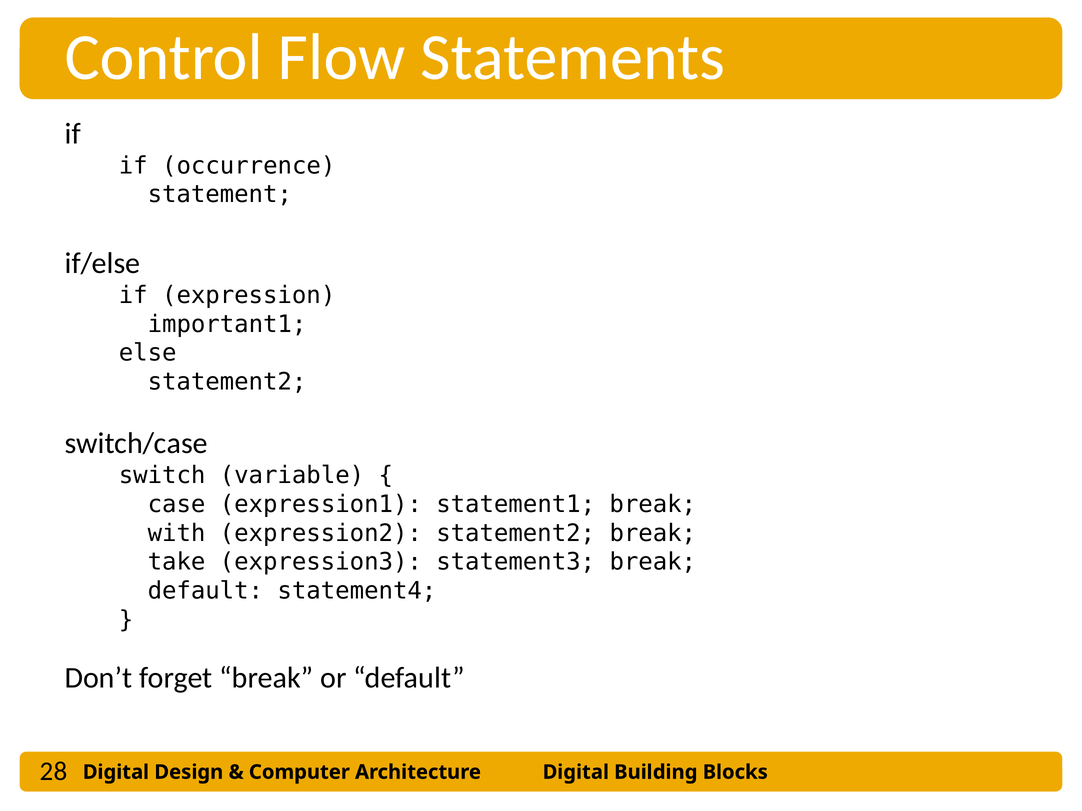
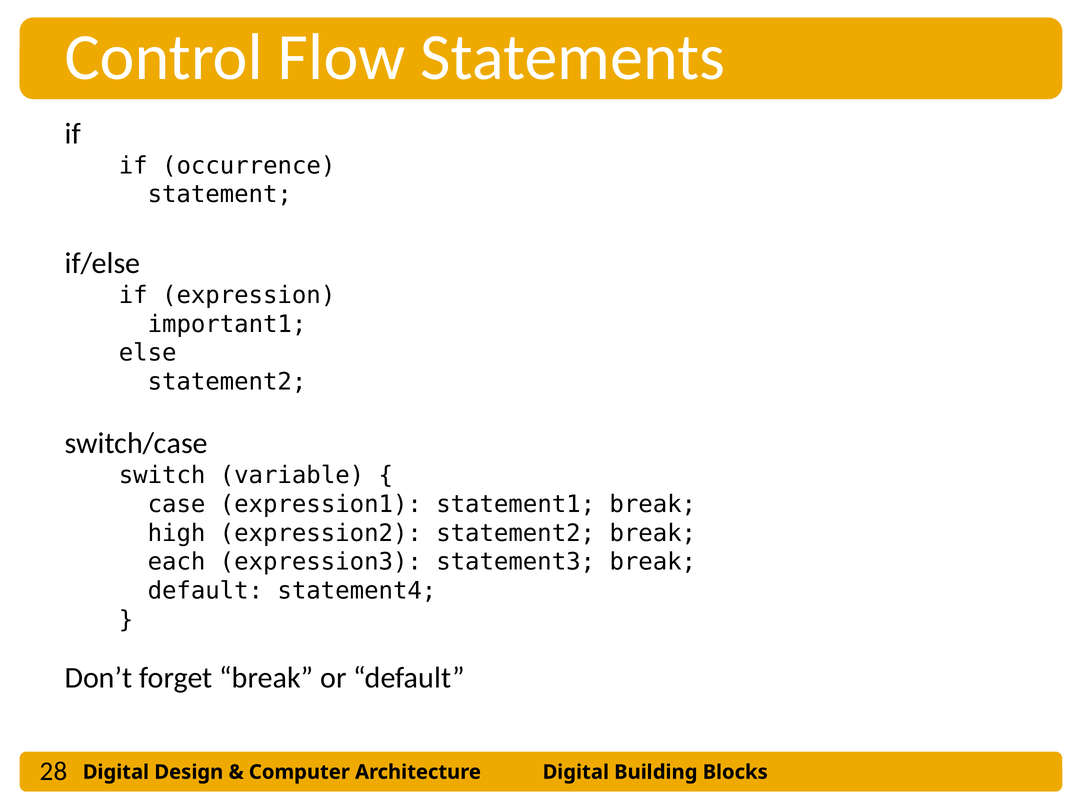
with: with -> high
take: take -> each
